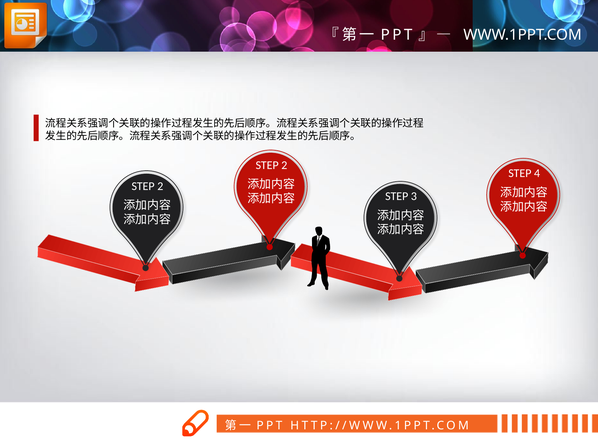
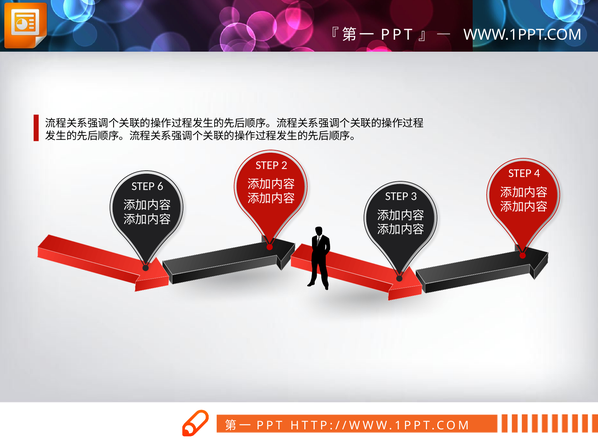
2 at (160, 186): 2 -> 6
